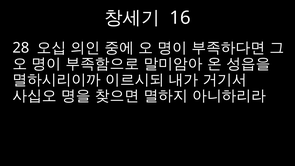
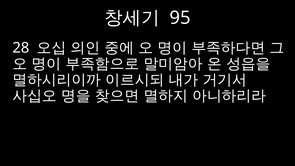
16: 16 -> 95
